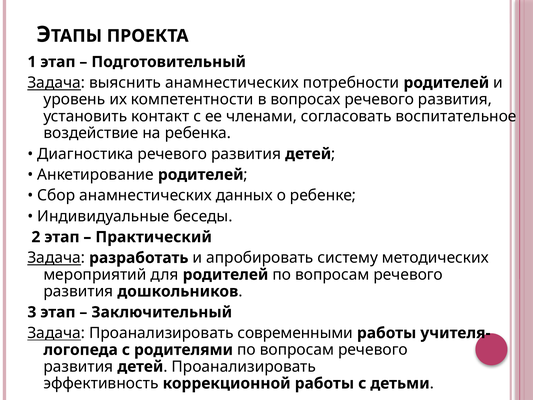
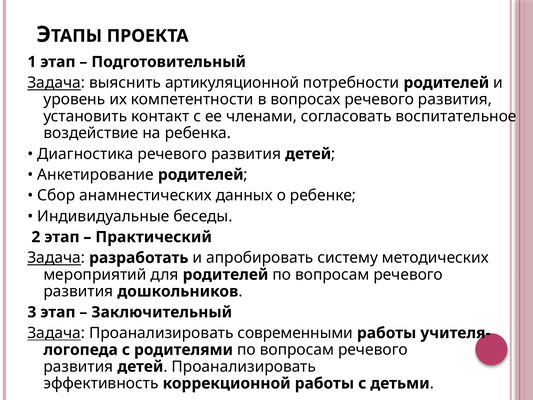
выяснить анамнестических: анамнестических -> артикуляционной
